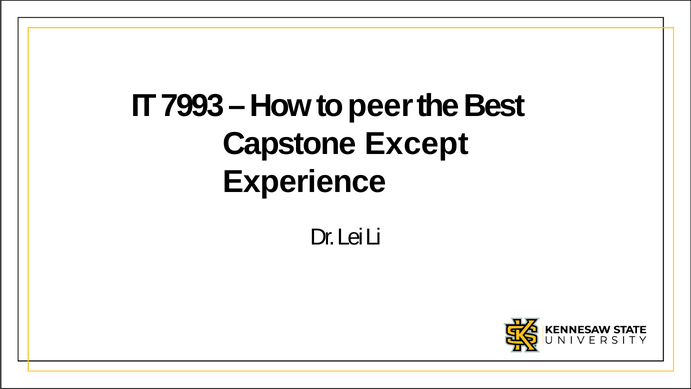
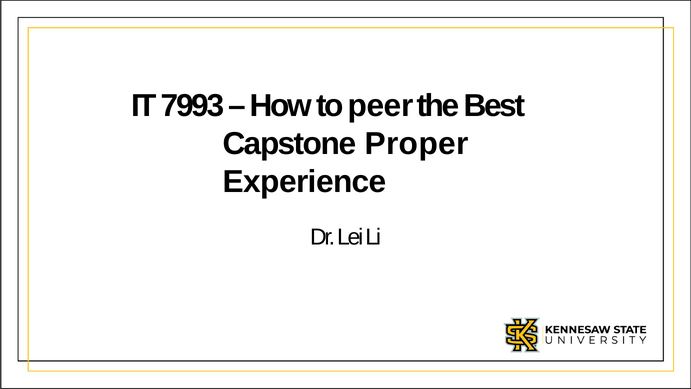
Except: Except -> Proper
